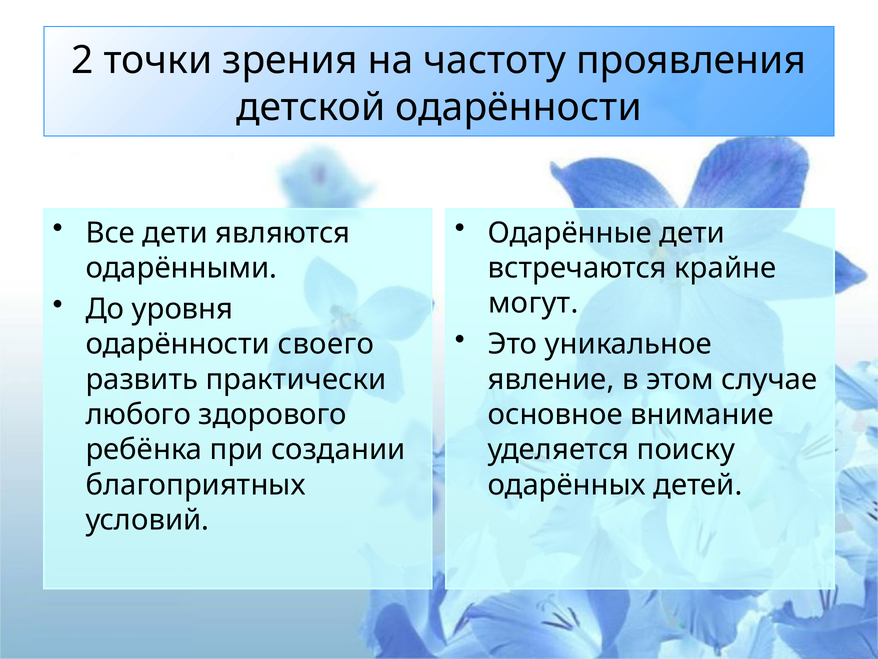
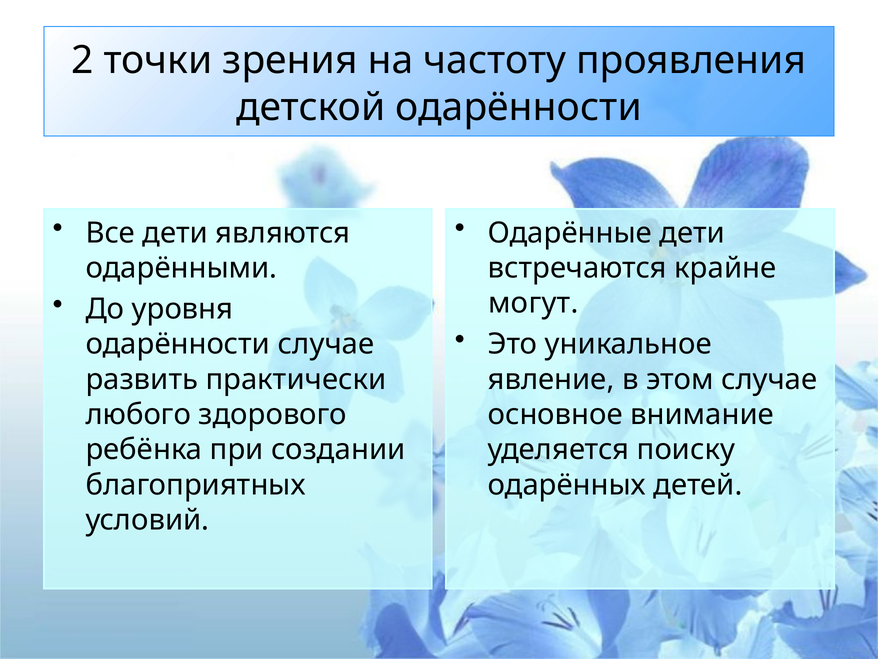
одарённости своего: своего -> случае
